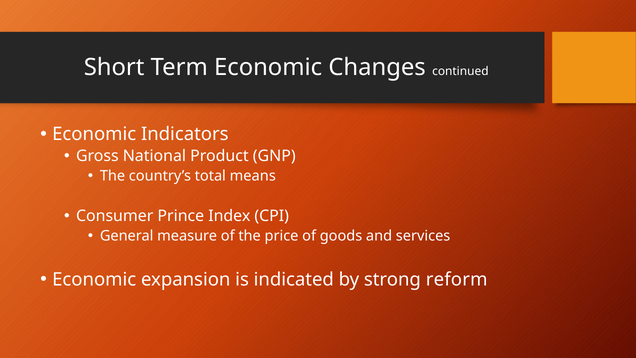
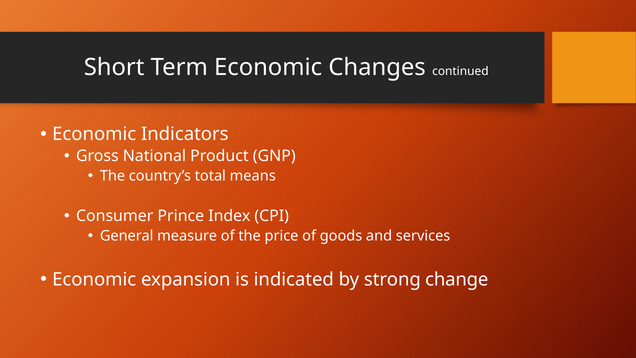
reform: reform -> change
